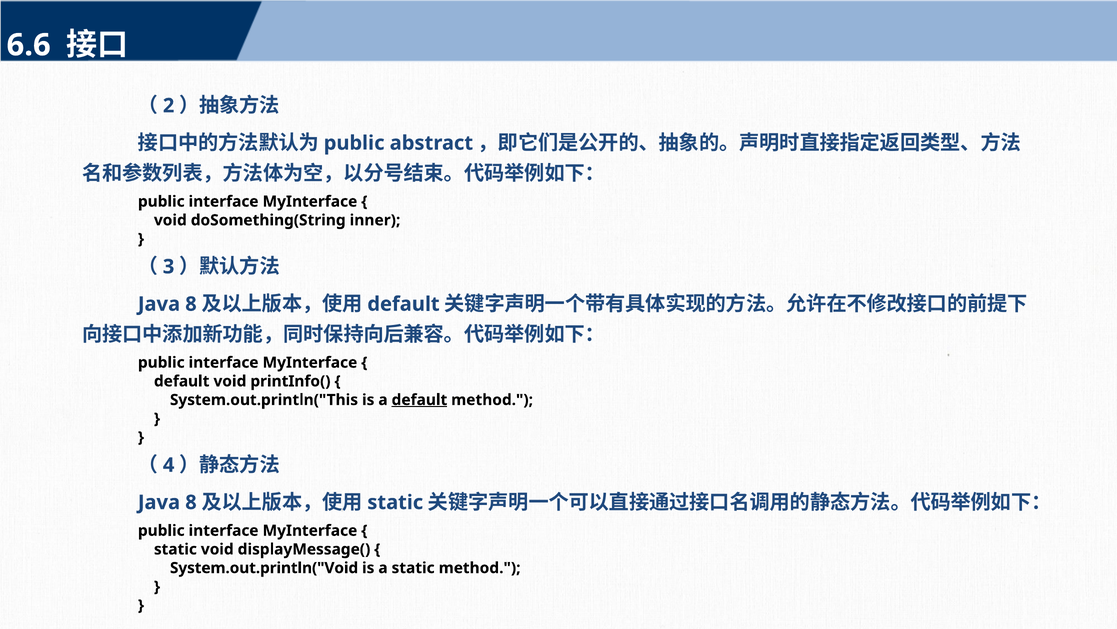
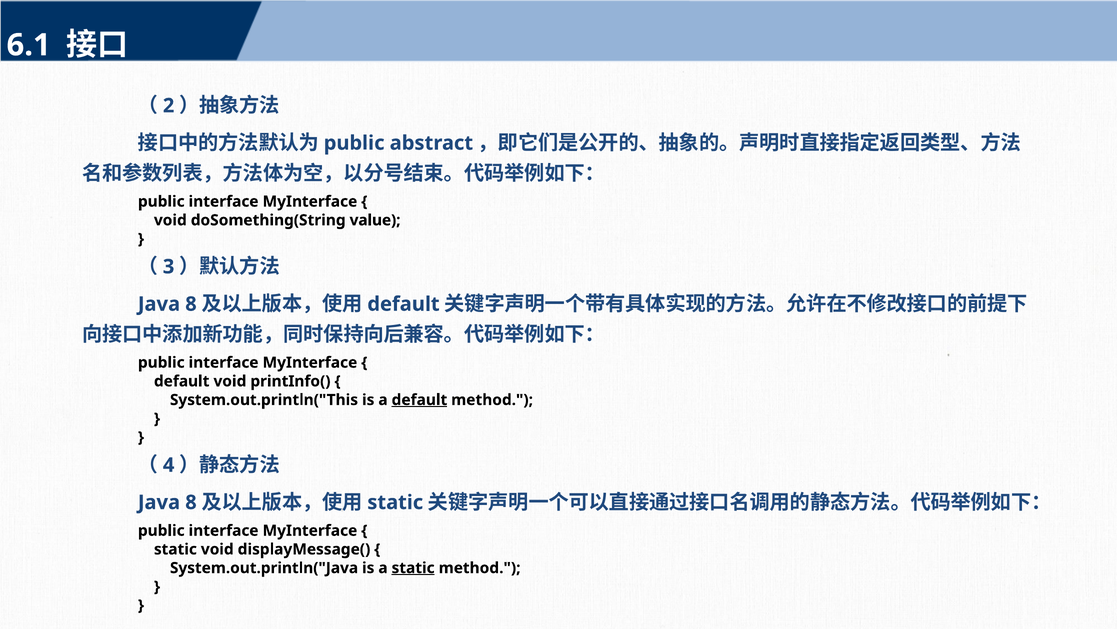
6.6: 6.6 -> 6.1
inner: inner -> value
System.out.println("Void: System.out.println("Void -> System.out.println("Java
static at (413, 567) underline: none -> present
